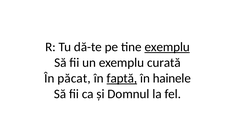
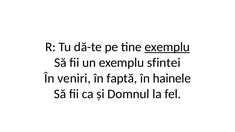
curată: curată -> sfintei
păcat: păcat -> veniri
faptă underline: present -> none
